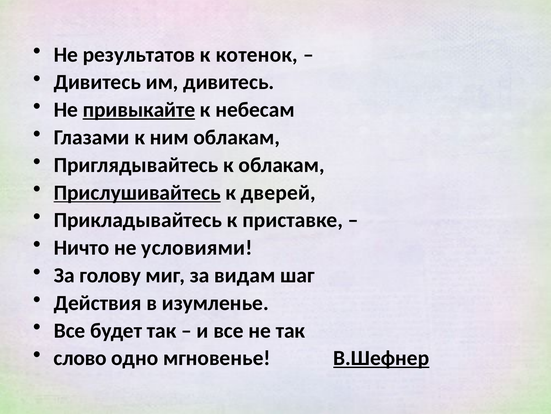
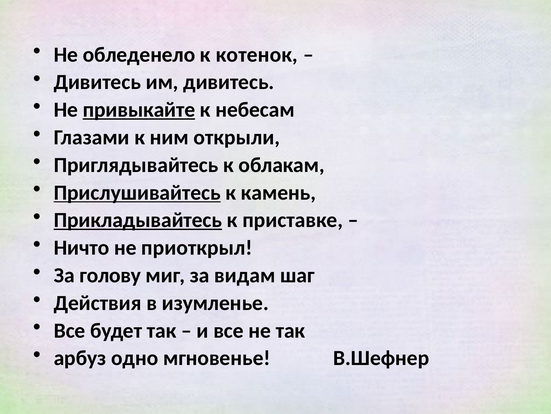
результатов: результатов -> обледенело
ним облакам: облакам -> открыли
дверей: дверей -> камень
Прикладывайтесь underline: none -> present
условиями: условиями -> приоткрыл
слово: слово -> арбуз
В.Шефнер underline: present -> none
